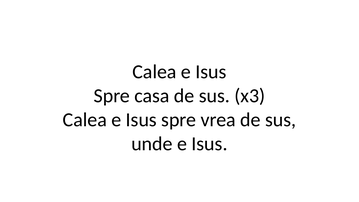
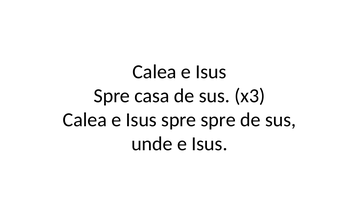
spre vrea: vrea -> spre
